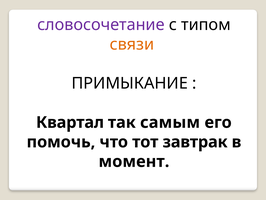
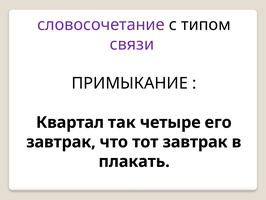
связи colour: orange -> purple
самым: самым -> четыре
помочь at (61, 142): помочь -> завтрак
момент: момент -> плакать
